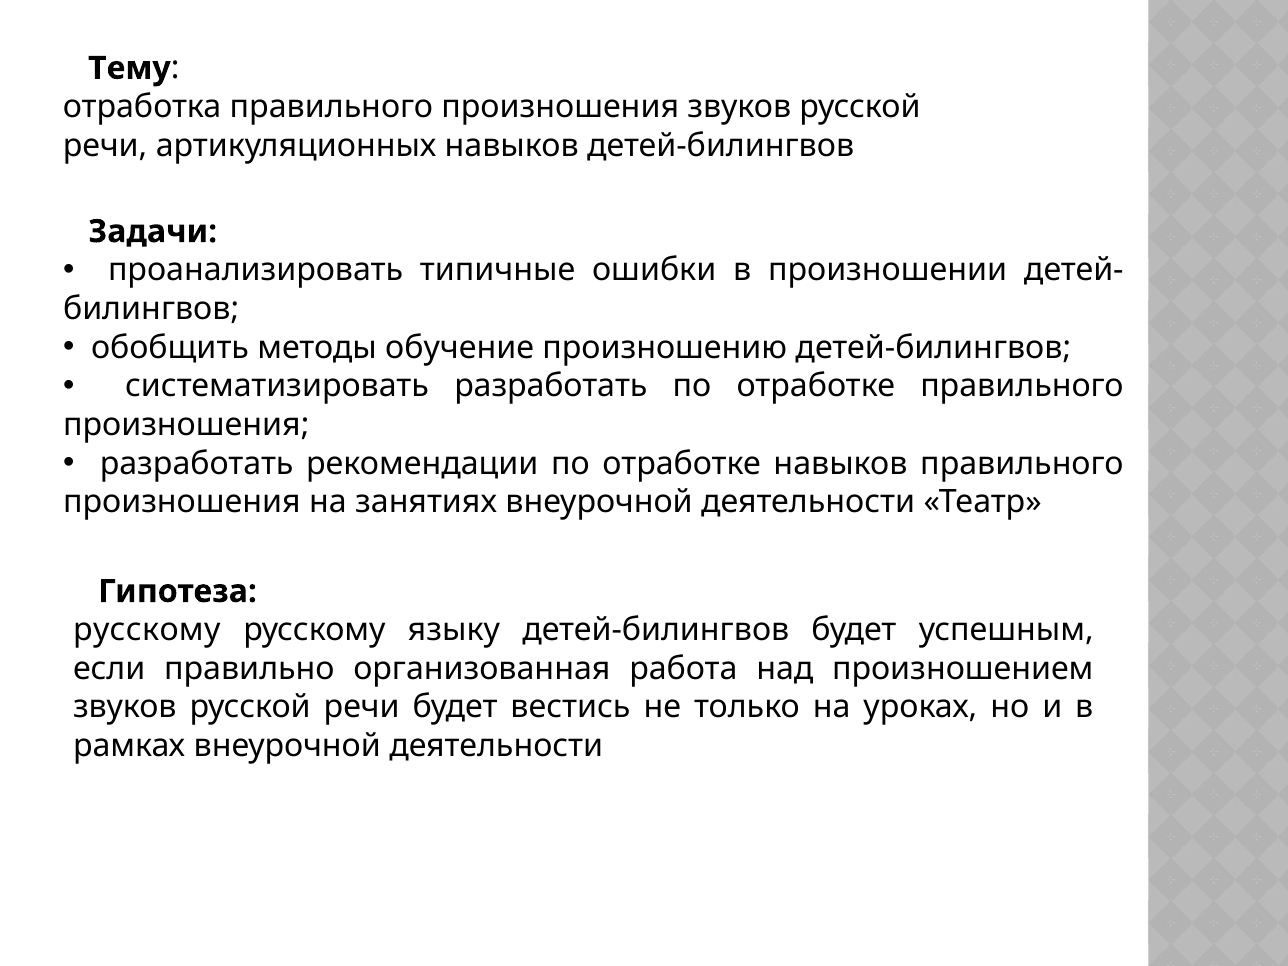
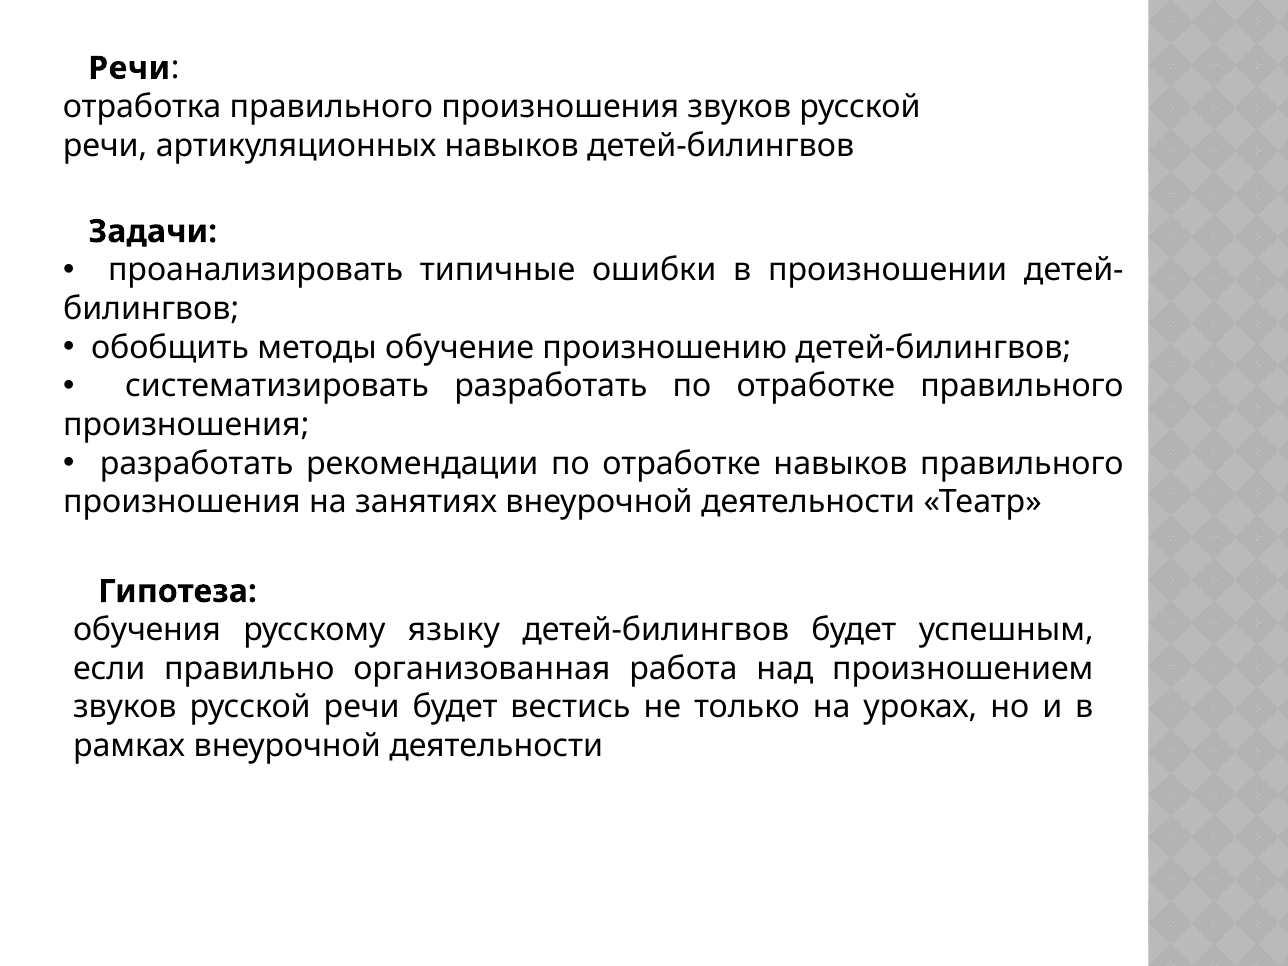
Тему at (129, 68): Тему -> Речи
русскому at (147, 630): русскому -> обучения
